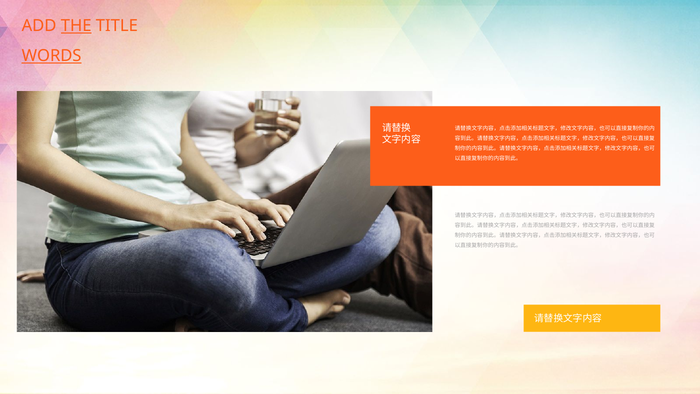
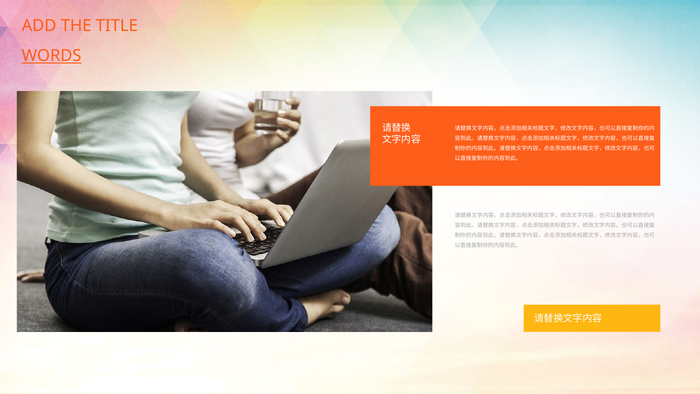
THE underline: present -> none
